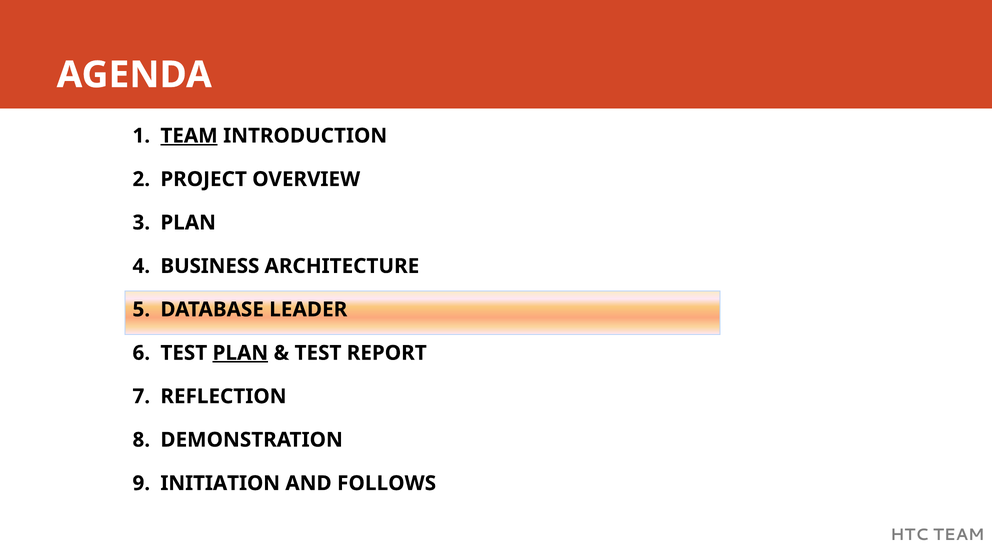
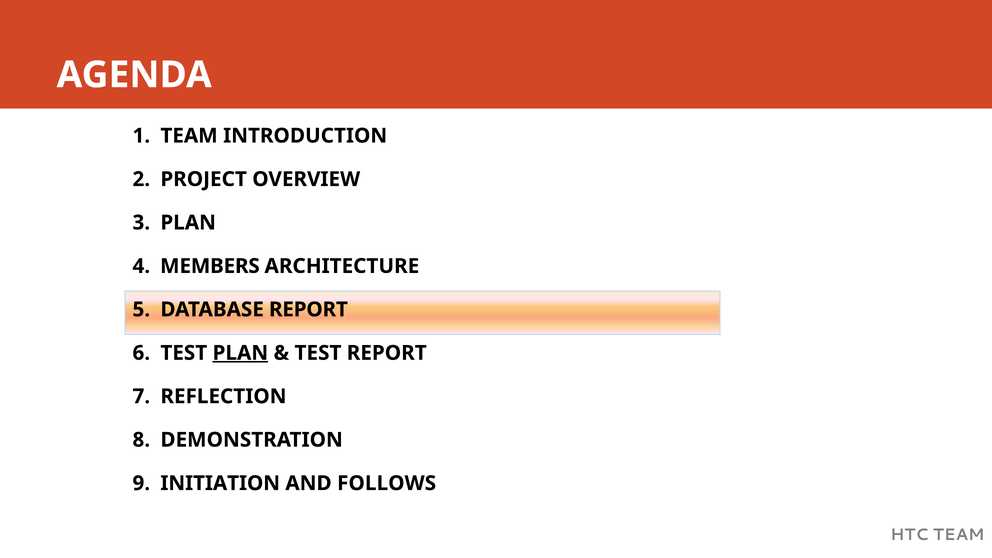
TEAM at (189, 136) underline: present -> none
BUSINESS: BUSINESS -> MEMBERS
DATABASE LEADER: LEADER -> REPORT
